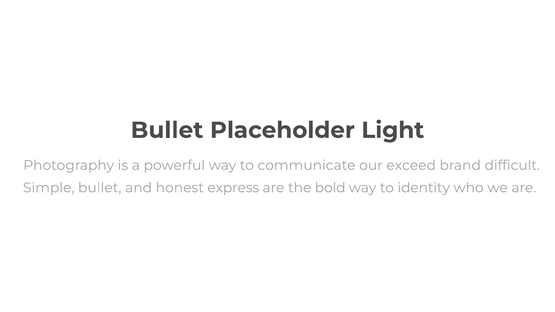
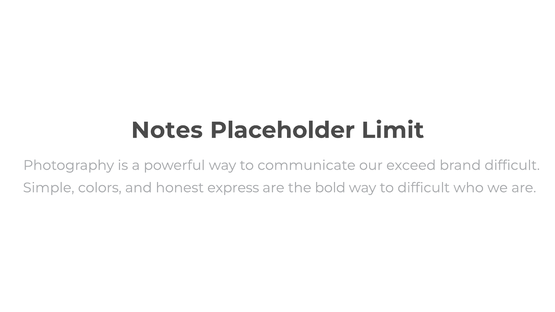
Bullet at (167, 130): Bullet -> Notes
Light: Light -> Limit
Simple bullet: bullet -> colors
to identity: identity -> difficult
